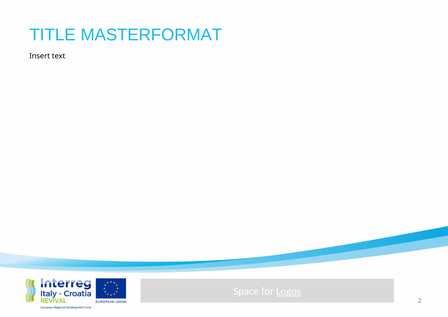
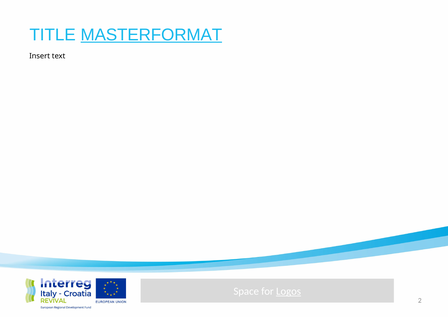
MASTERFORMAT underline: none -> present
